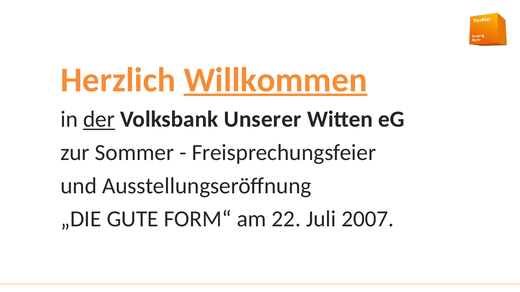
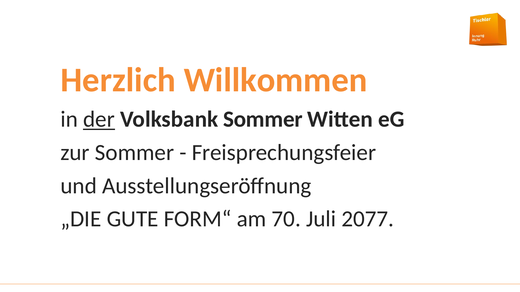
Willkommen underline: present -> none
Volksbank Unserer: Unserer -> Sommer
22: 22 -> 70
2007: 2007 -> 2077
